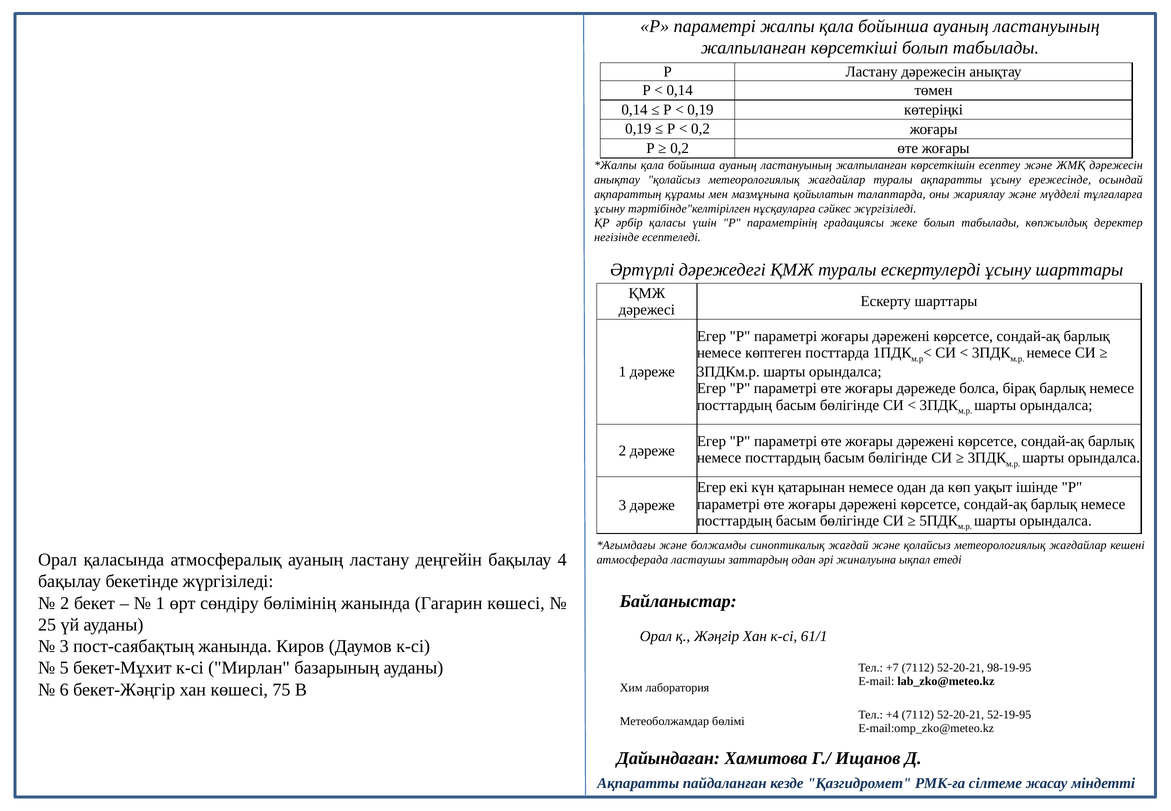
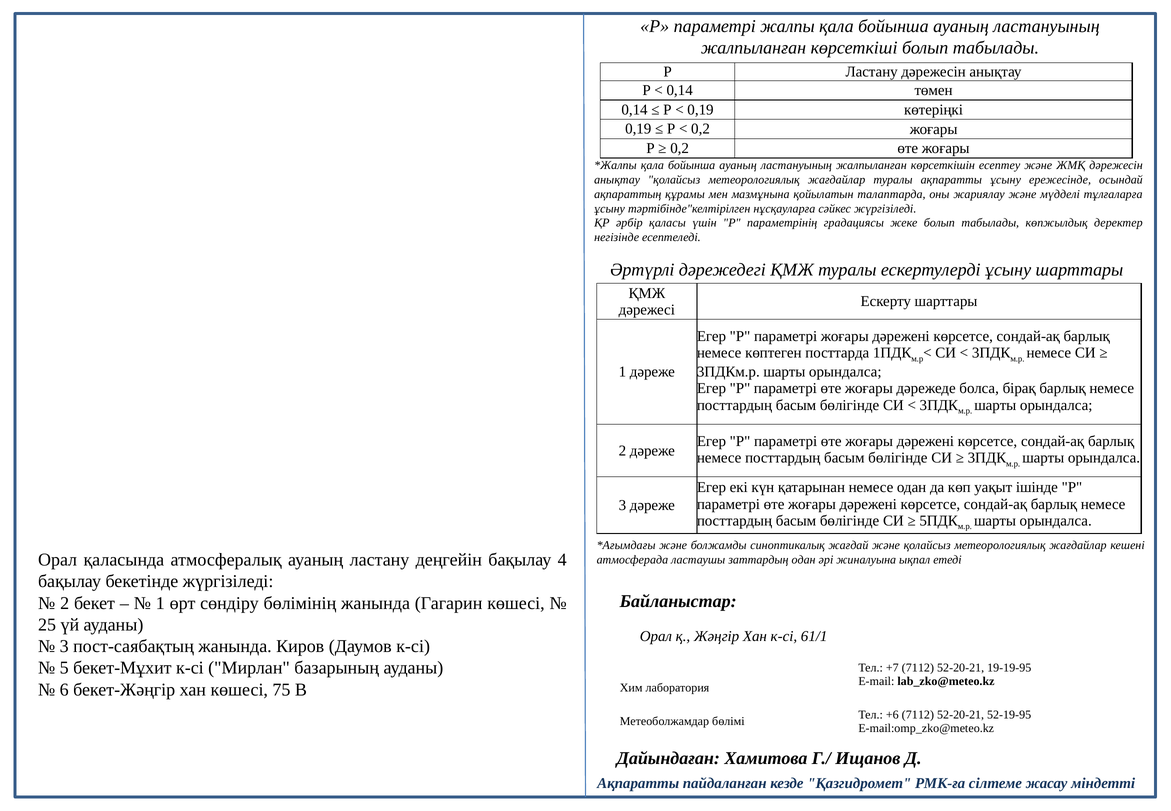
98-19-95: 98-19-95 -> 19-19-95
+4: +4 -> +6
